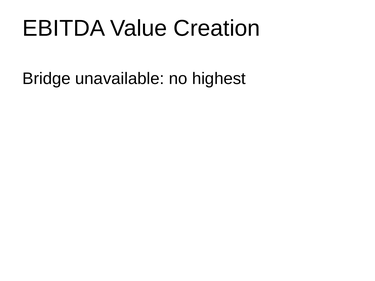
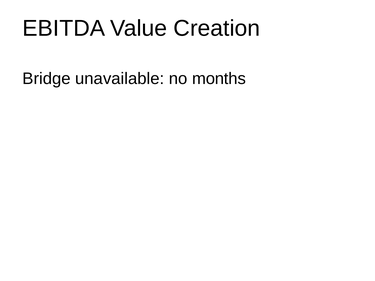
highest: highest -> months
